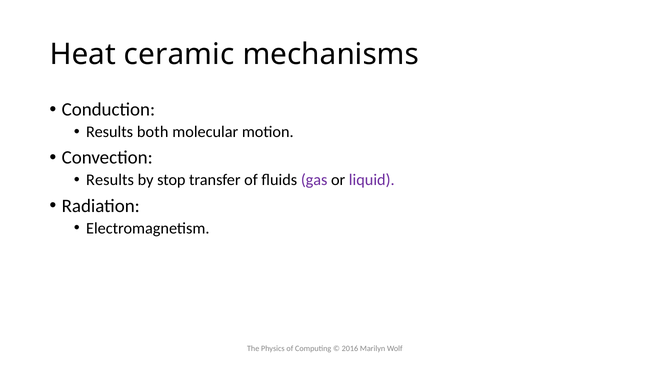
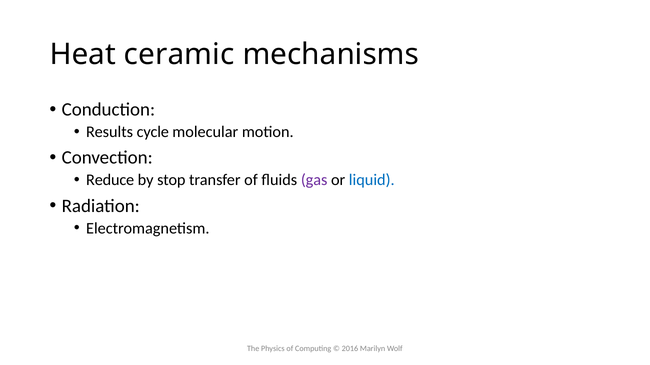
both: both -> cycle
Results at (110, 180): Results -> Reduce
liquid colour: purple -> blue
